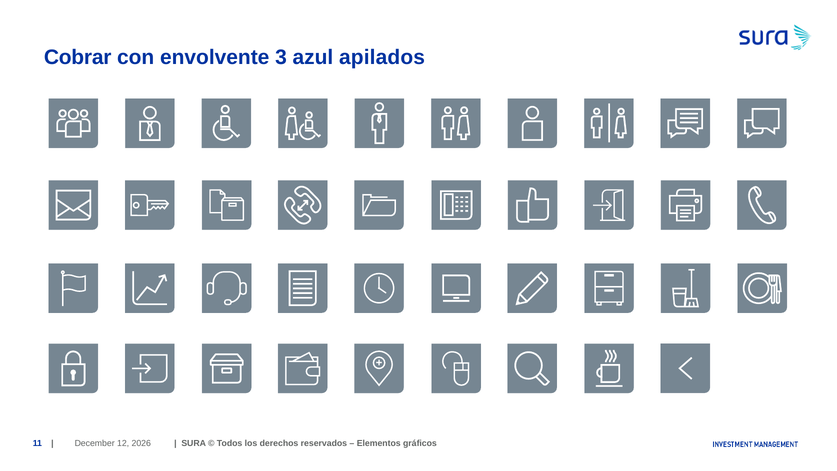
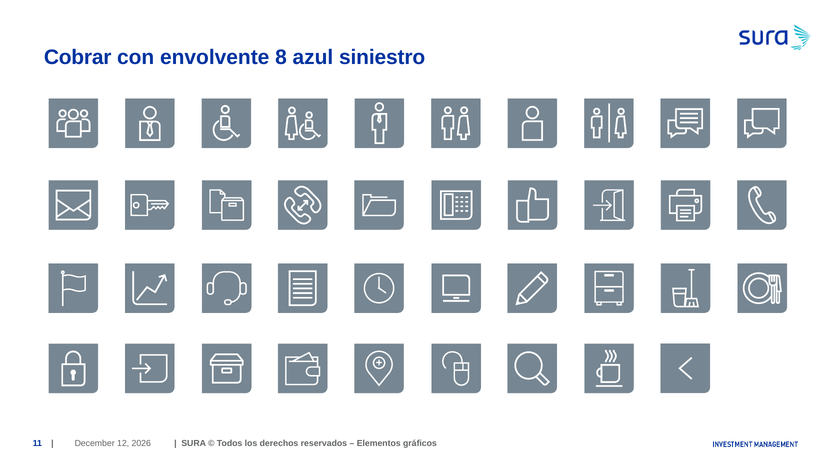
3: 3 -> 8
apilados: apilados -> siniestro
